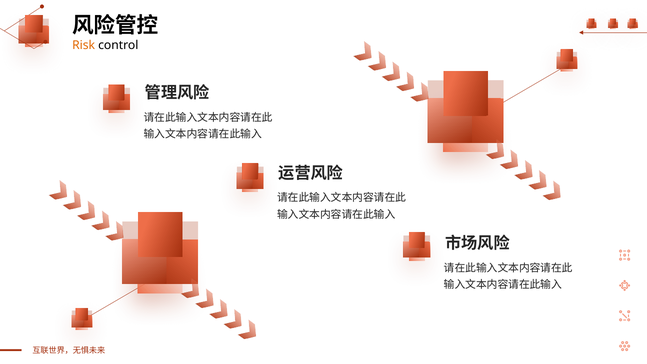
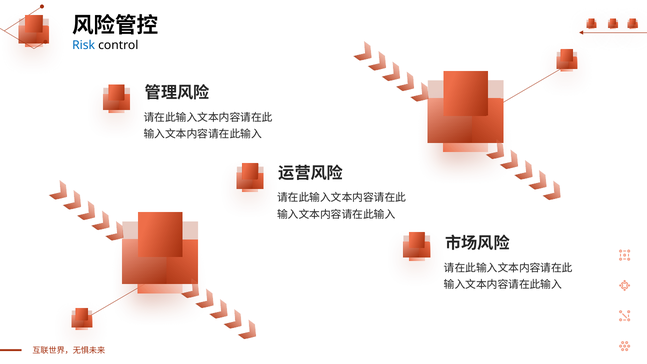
Risk colour: orange -> blue
